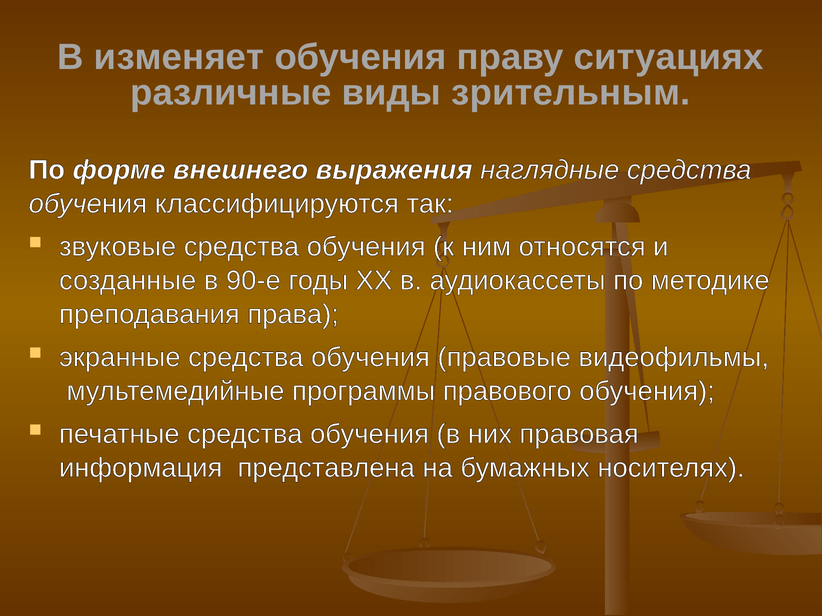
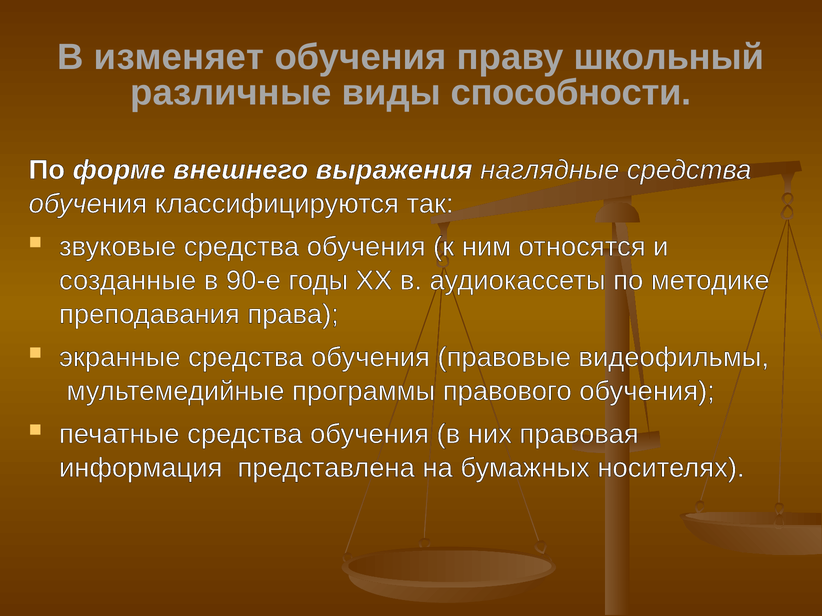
ситуациях: ситуациях -> школьный
зрительным: зрительным -> способности
